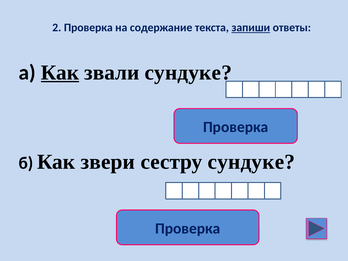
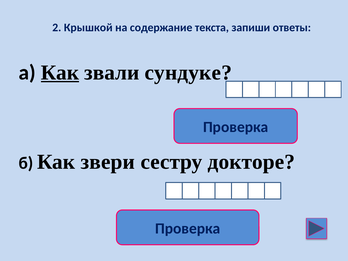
2 Проверка: Проверка -> Крышкой
запиши underline: present -> none
сестру сундуке: сундуке -> докторе
